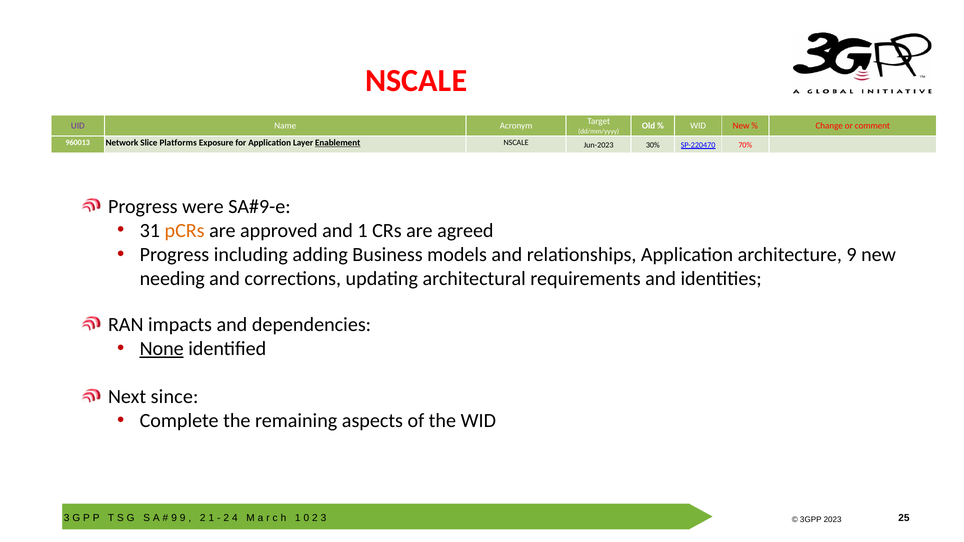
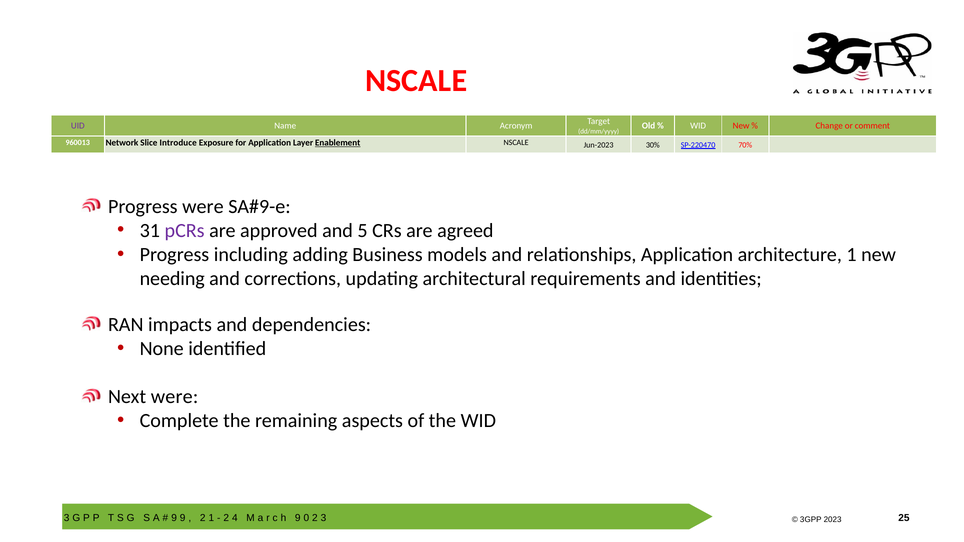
Platforms: Platforms -> Introduce
pCRs colour: orange -> purple
and 1: 1 -> 5
architecture 9: 9 -> 1
None underline: present -> none
Next since: since -> were
1 at (298, 518): 1 -> 9
